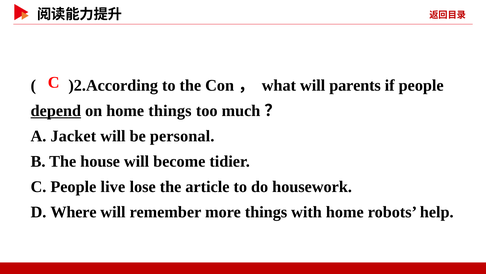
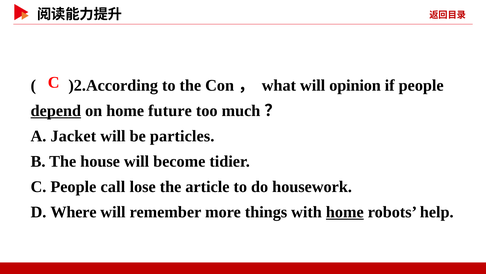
parents: parents -> opinion
home things: things -> future
personal: personal -> particles
live: live -> call
home at (345, 212) underline: none -> present
